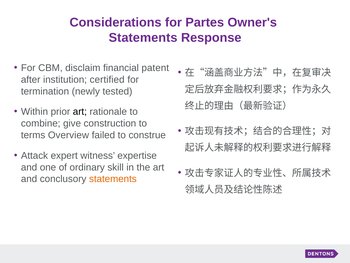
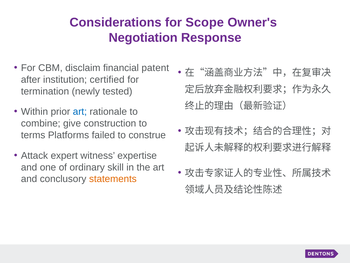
Partes: Partes -> Scope
Statements at (143, 38): Statements -> Negotiation
art at (80, 112) colour: black -> blue
Overview: Overview -> Platforms
